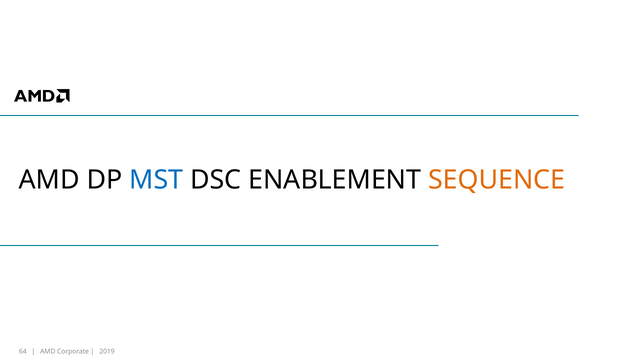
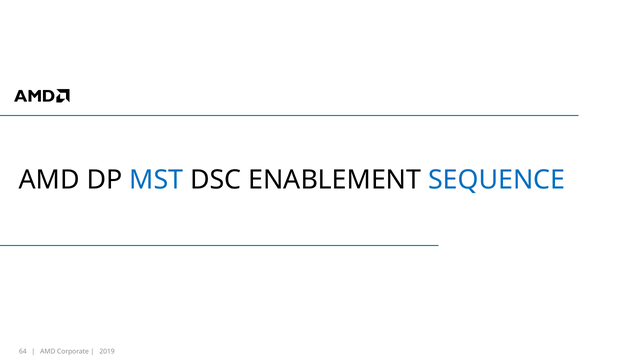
SEQUENCE colour: orange -> blue
